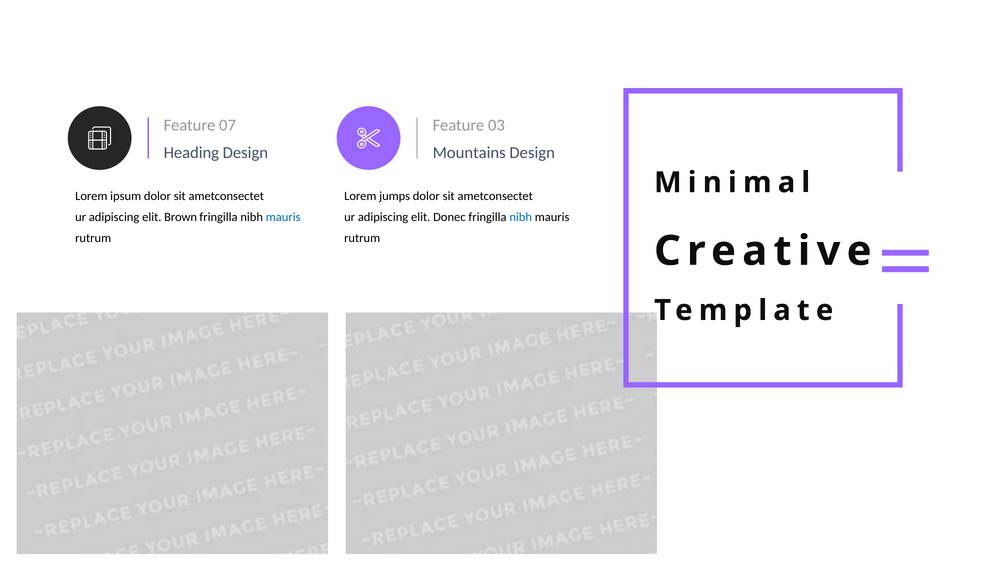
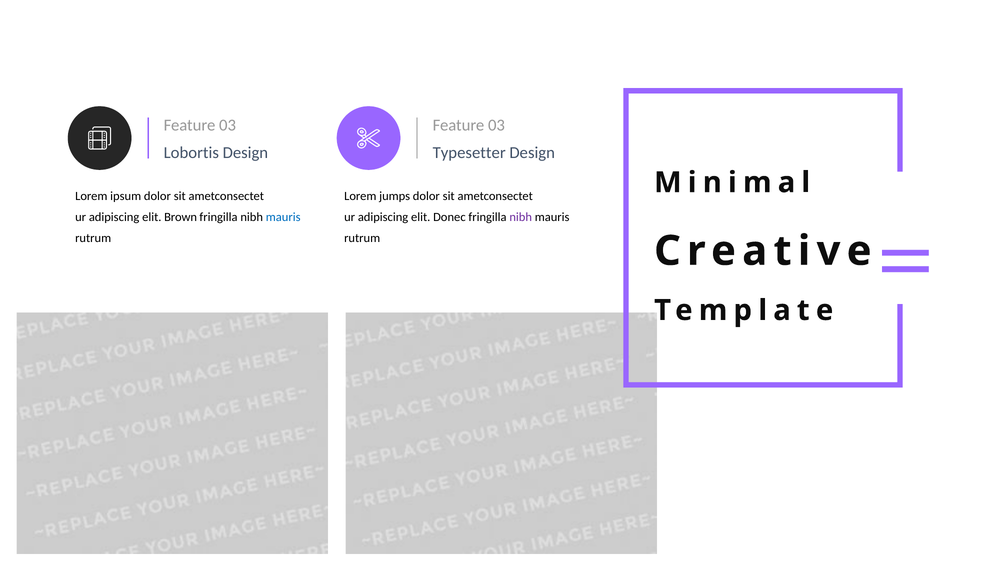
07 at (228, 125): 07 -> 03
Heading: Heading -> Lobortis
Mountains: Mountains -> Typesetter
nibh at (521, 217) colour: blue -> purple
